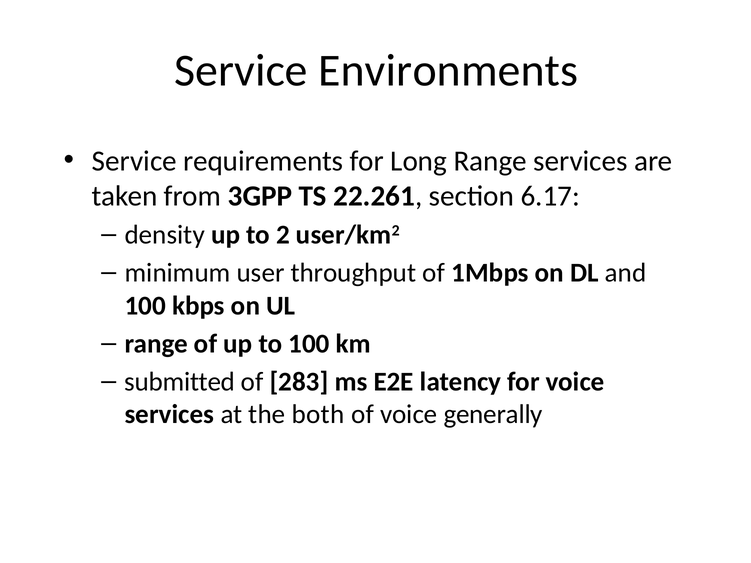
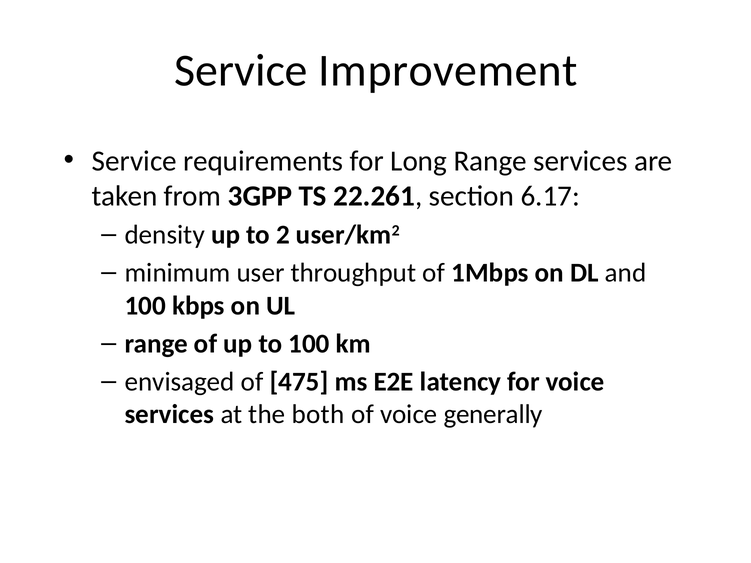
Environments: Environments -> Improvement
submitted: submitted -> envisaged
283: 283 -> 475
